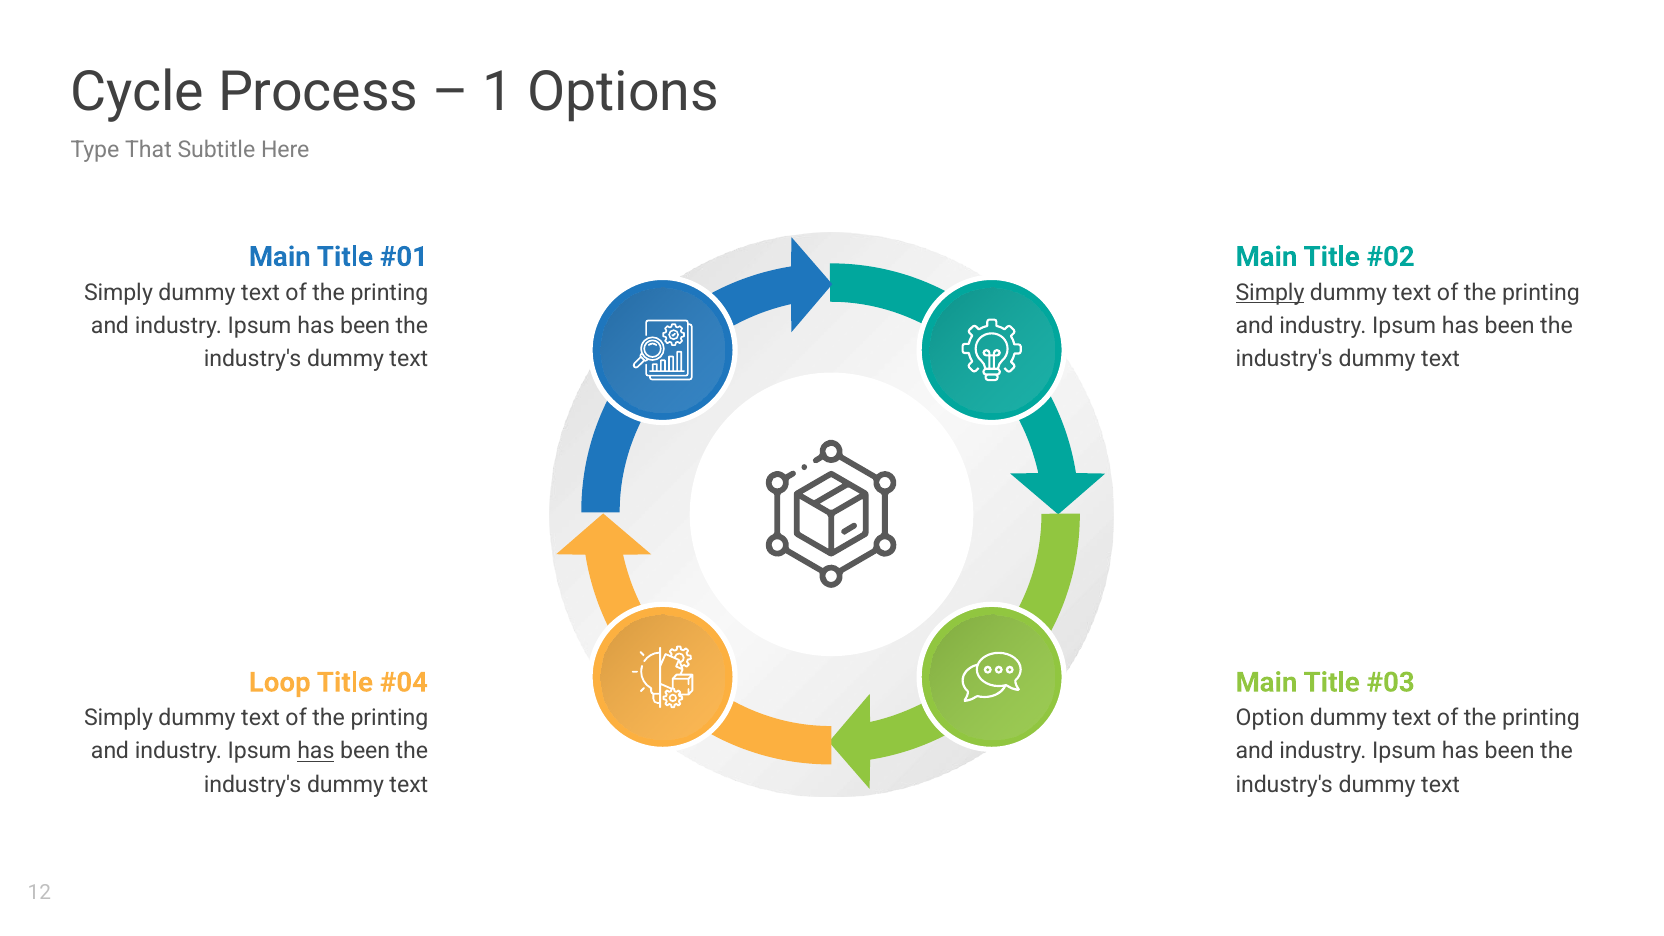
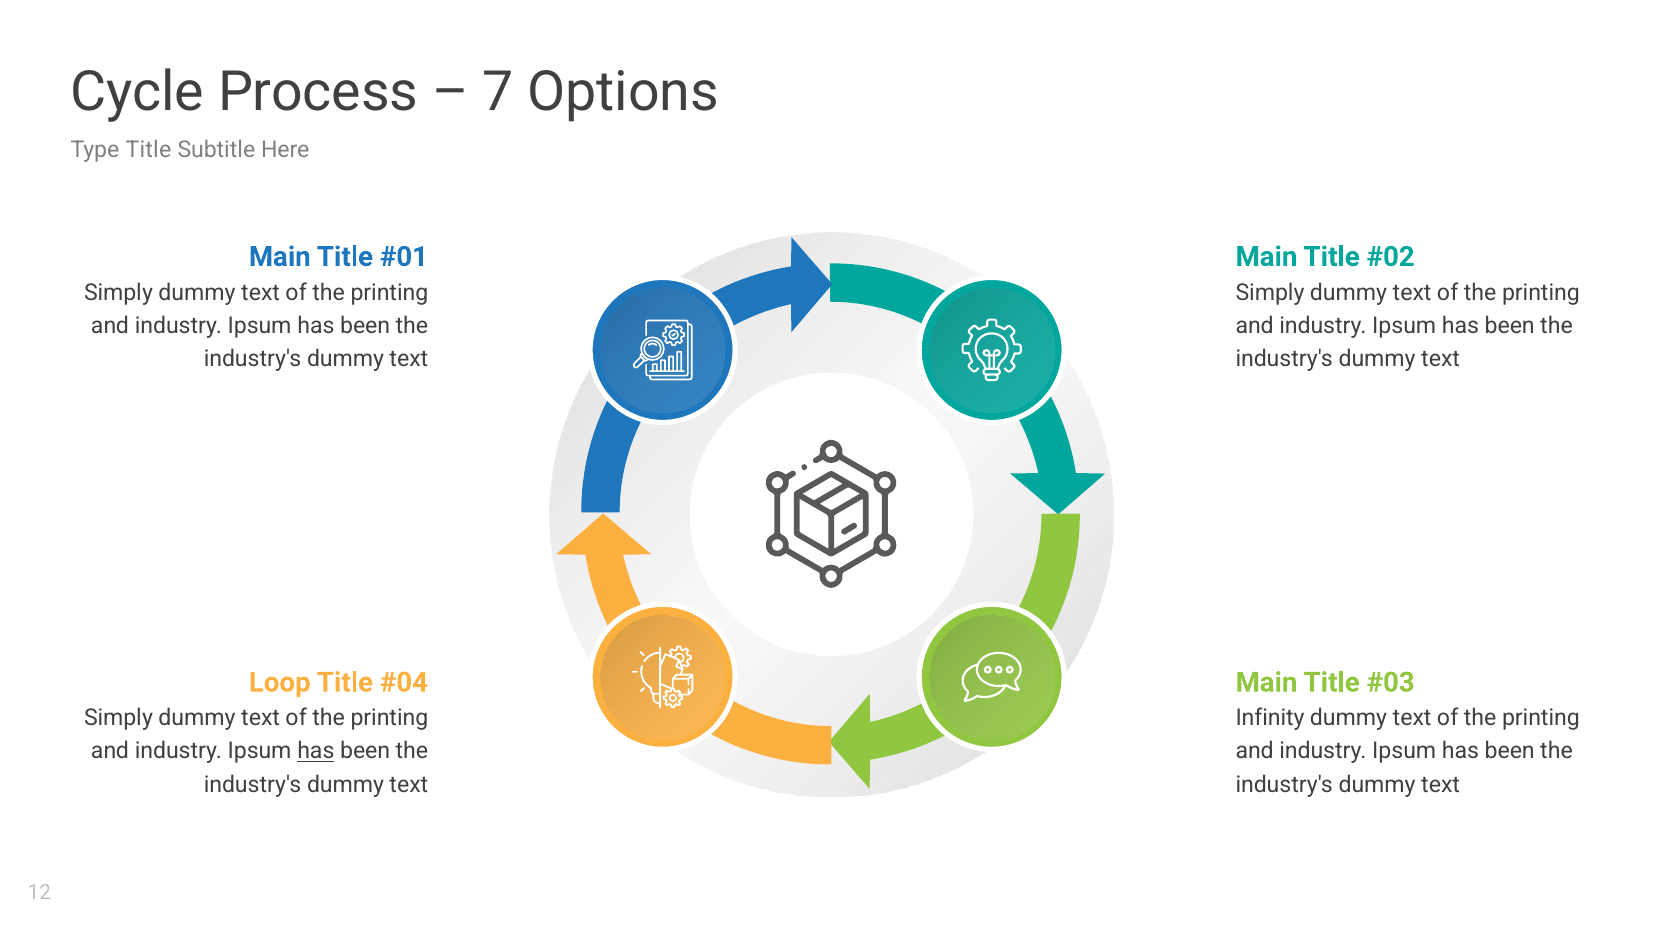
1: 1 -> 7
Type That: That -> Title
Simply at (1270, 292) underline: present -> none
Option: Option -> Infinity
